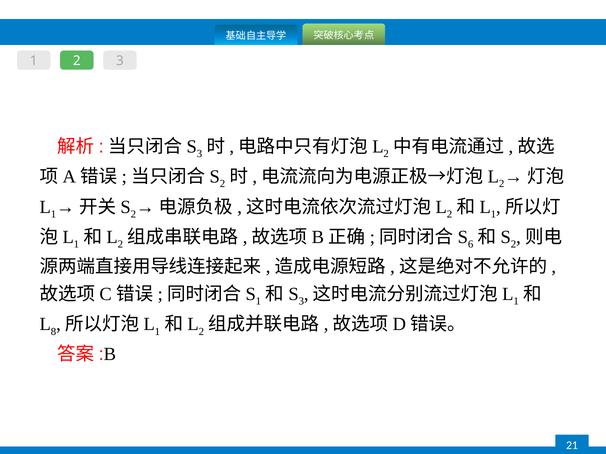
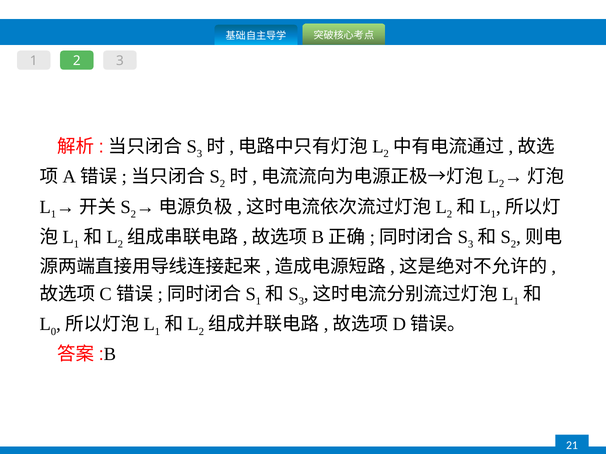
6 at (471, 245): 6 -> 3
8: 8 -> 0
